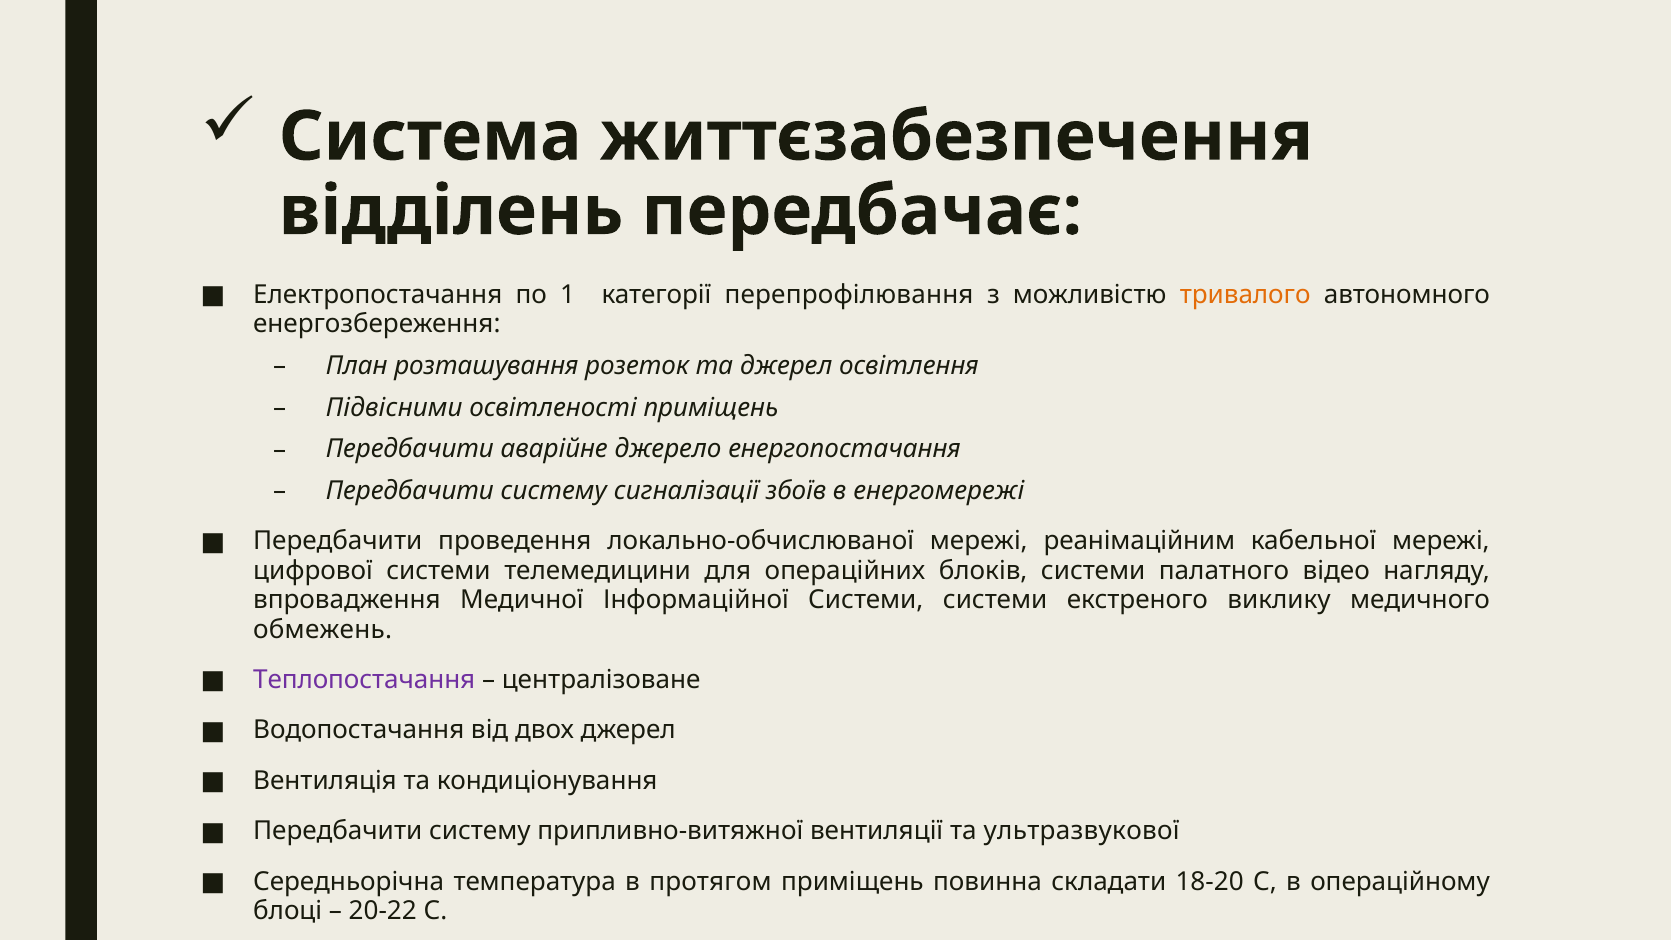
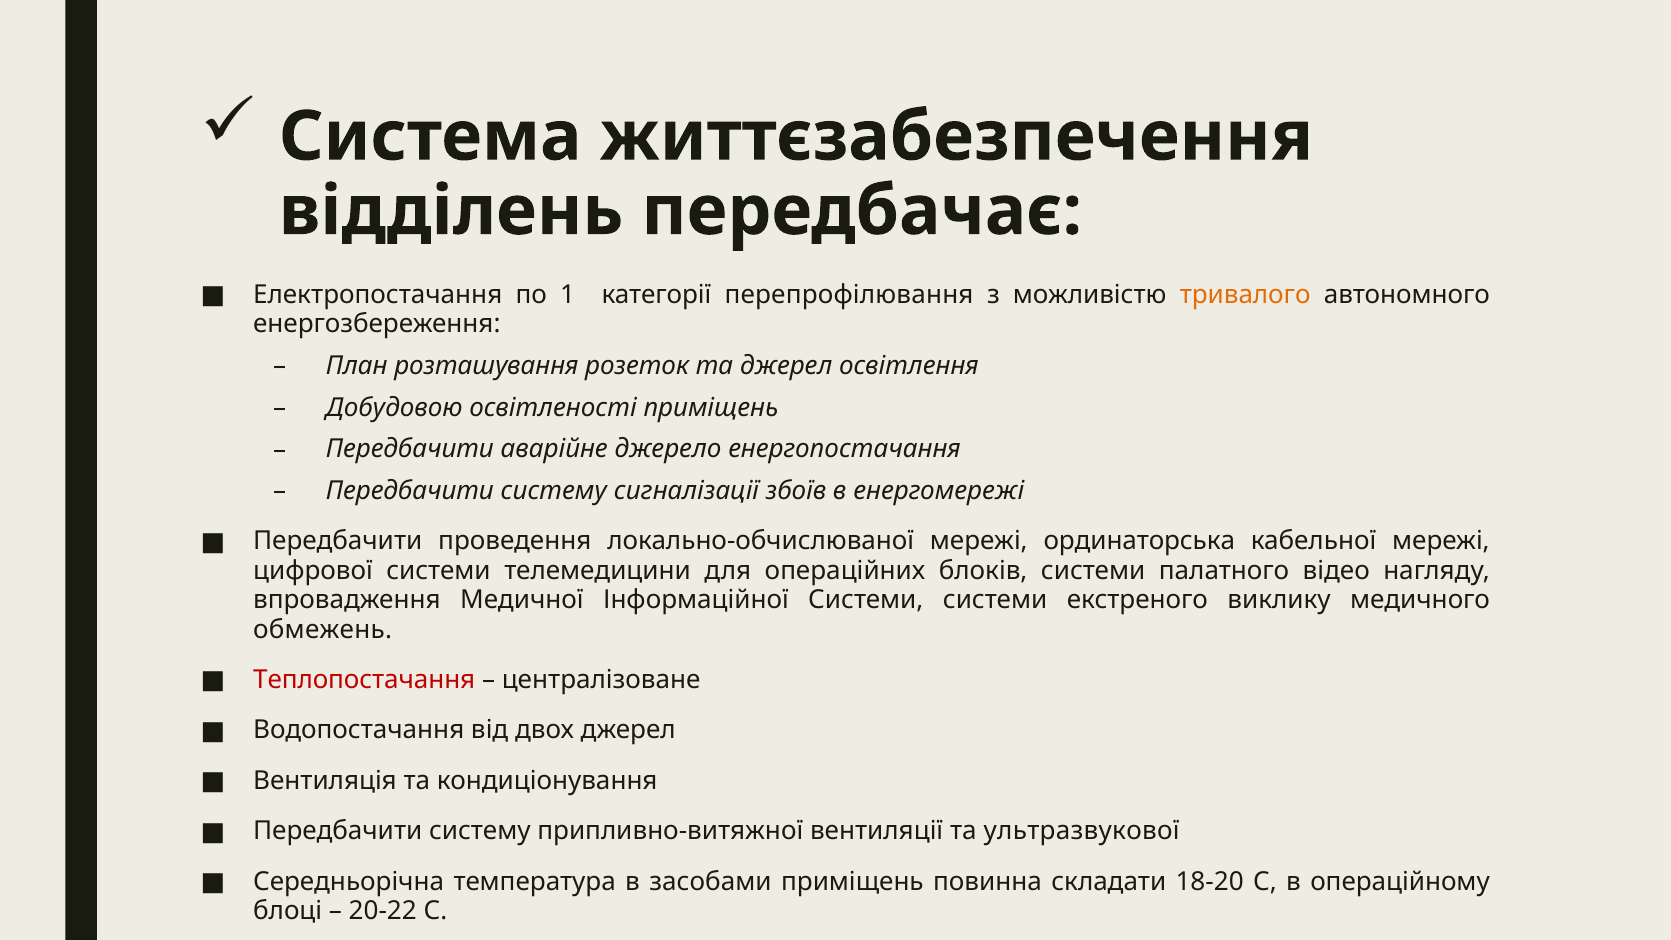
Підвісними: Підвісними -> Добудовою
реанімаційним: реанімаційним -> ординаторська
Теплопостачання colour: purple -> red
протягом: протягом -> засобами
